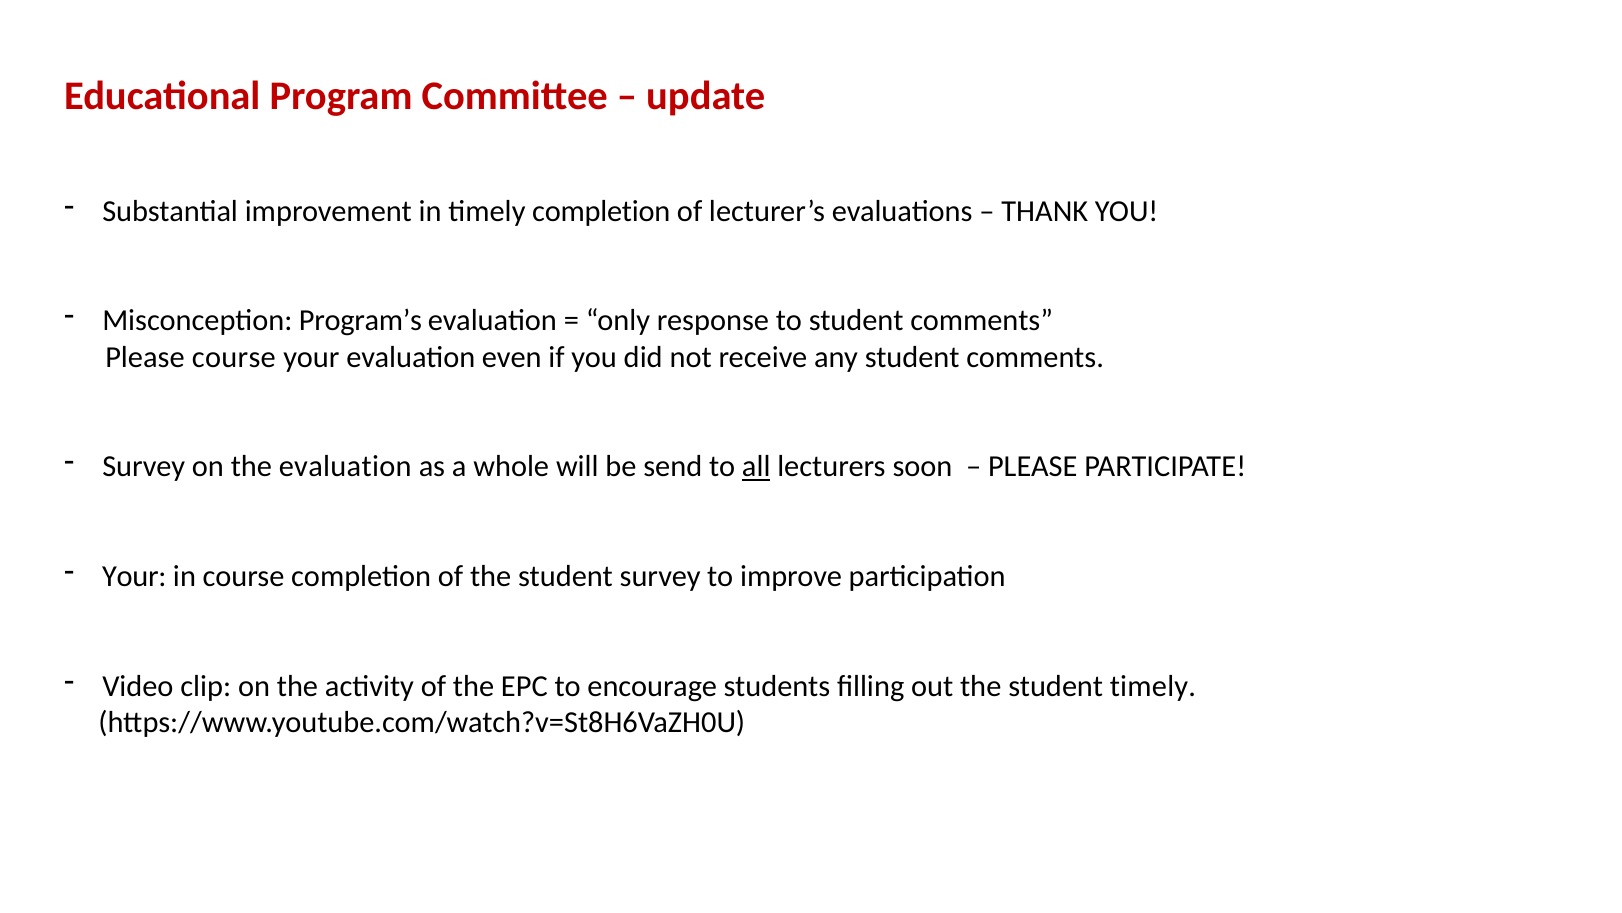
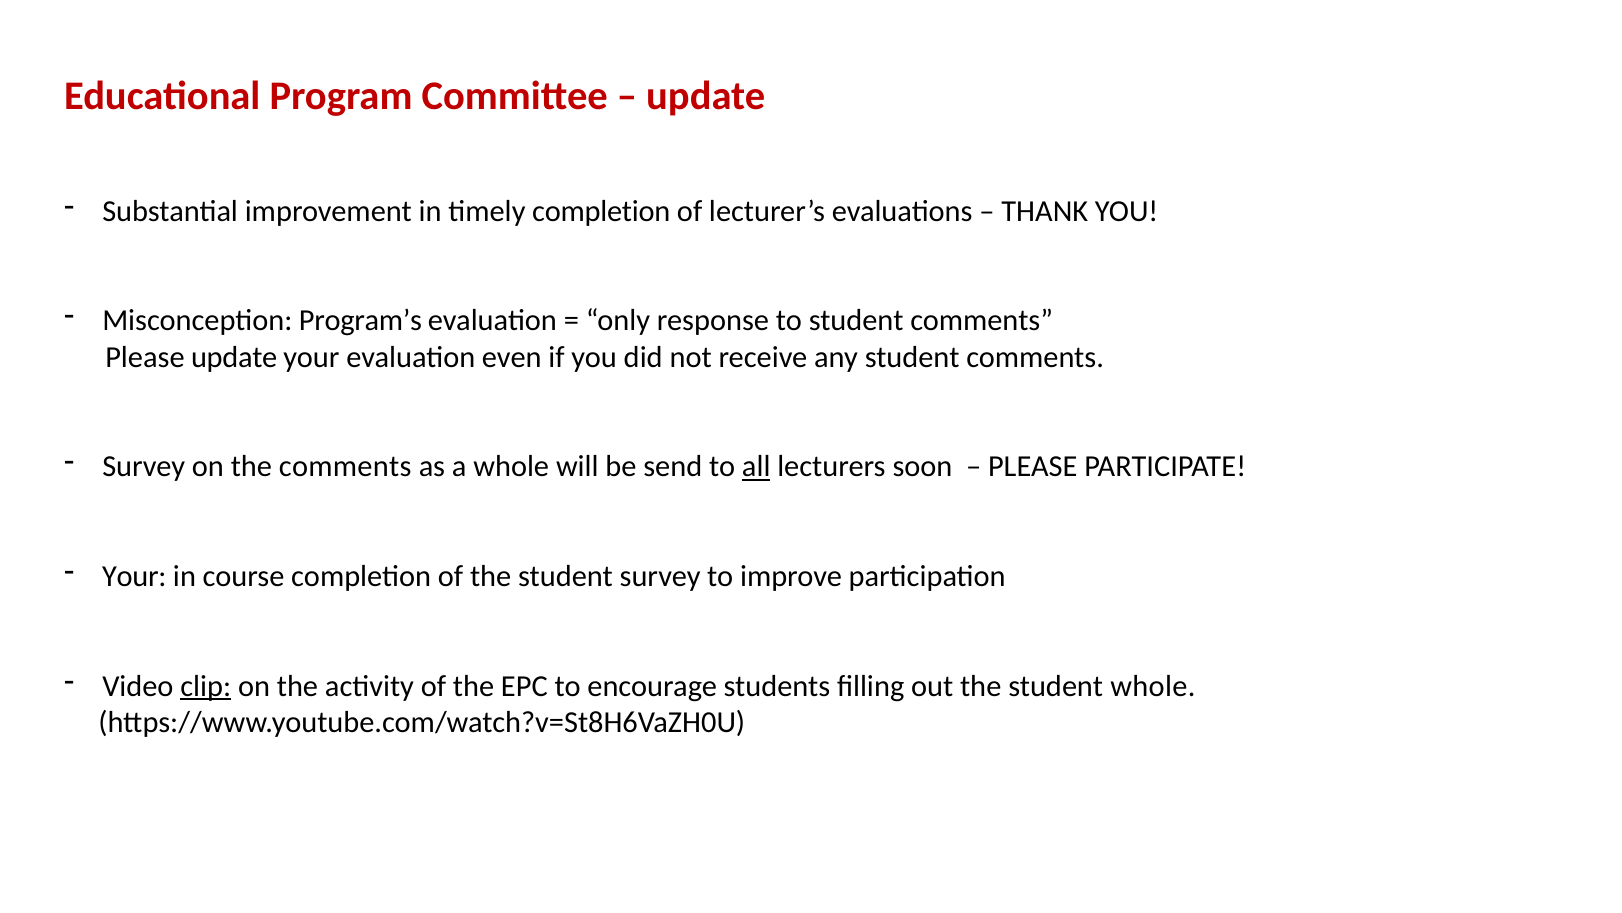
Please course: course -> update
the evaluation: evaluation -> comments
clip underline: none -> present
student timely: timely -> whole
